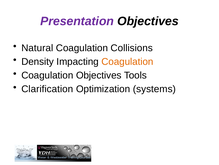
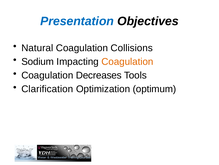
Presentation colour: purple -> blue
Density: Density -> Sodium
Coagulation Objectives: Objectives -> Decreases
systems: systems -> optimum
